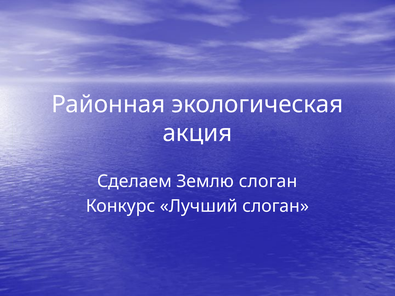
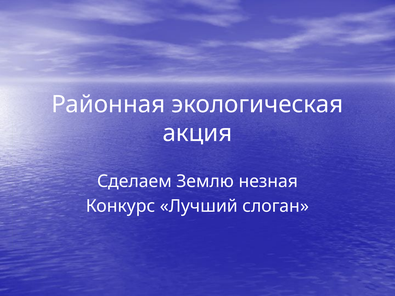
Землю слоган: слоган -> незная
